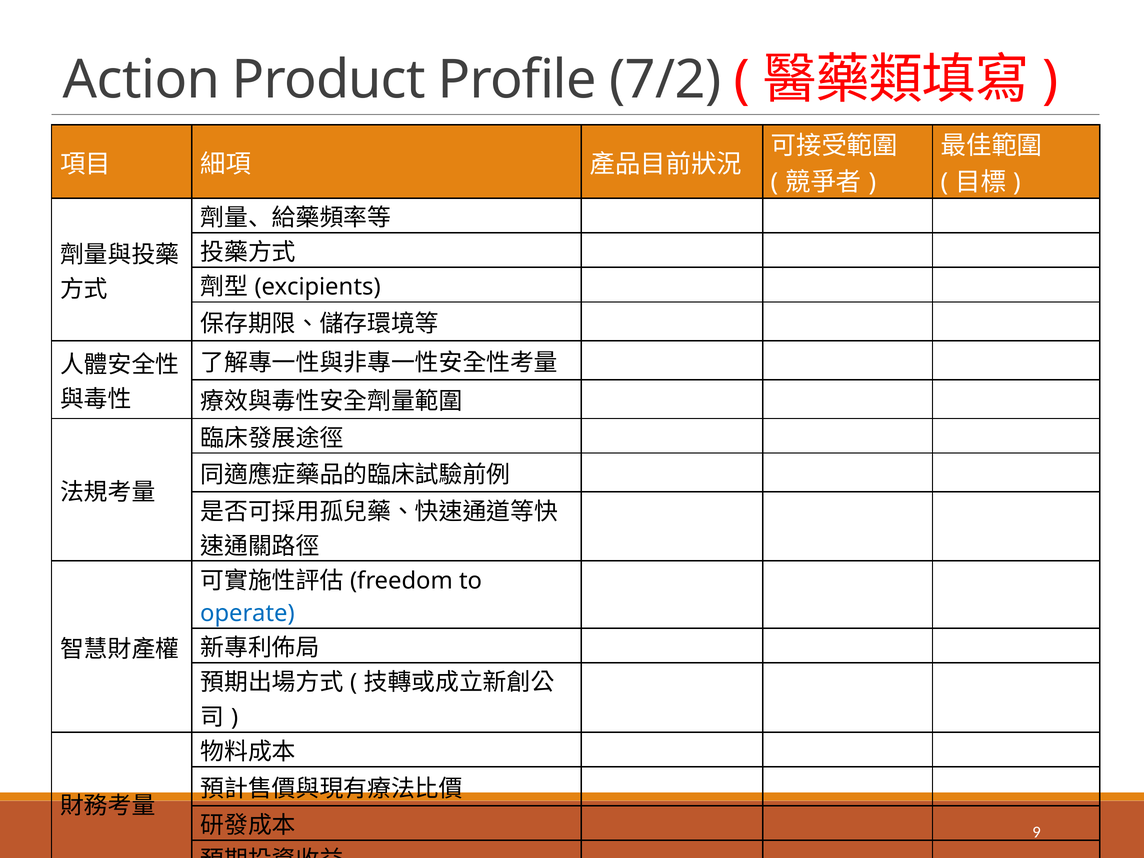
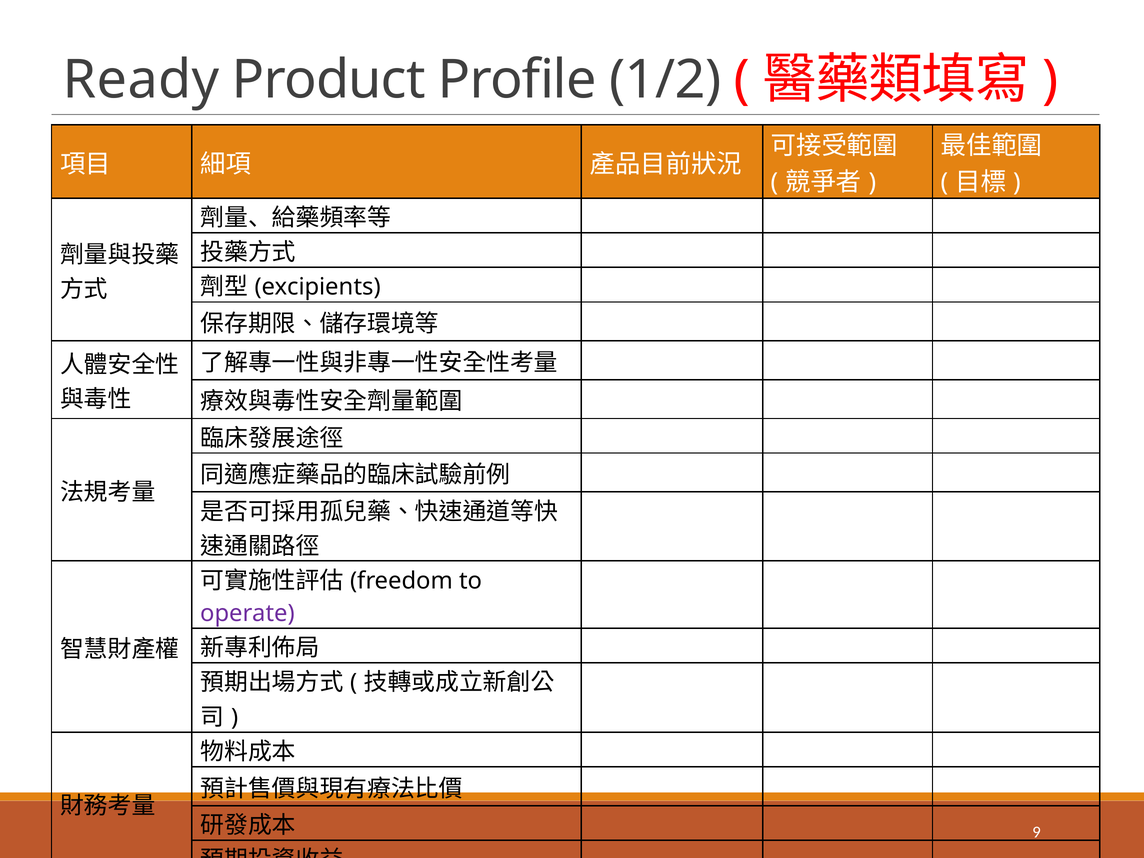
Action: Action -> Ready
7/2: 7/2 -> 1/2
operate colour: blue -> purple
